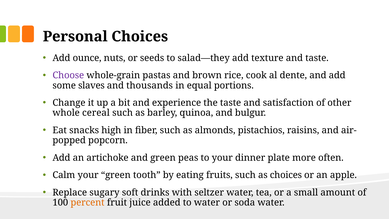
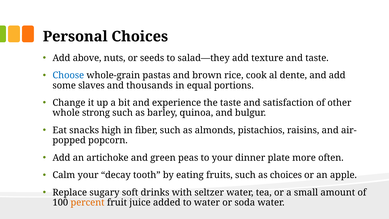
ounce: ounce -> above
Choose colour: purple -> blue
cereal: cereal -> strong
your green: green -> decay
